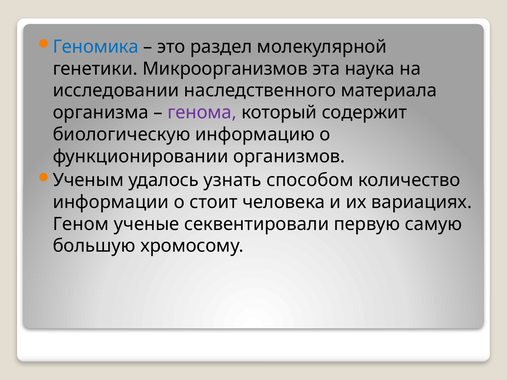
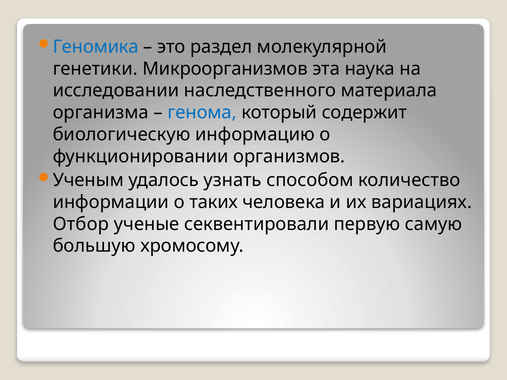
генома colour: purple -> blue
стоит: стоит -> таких
Геном: Геном -> Отбор
